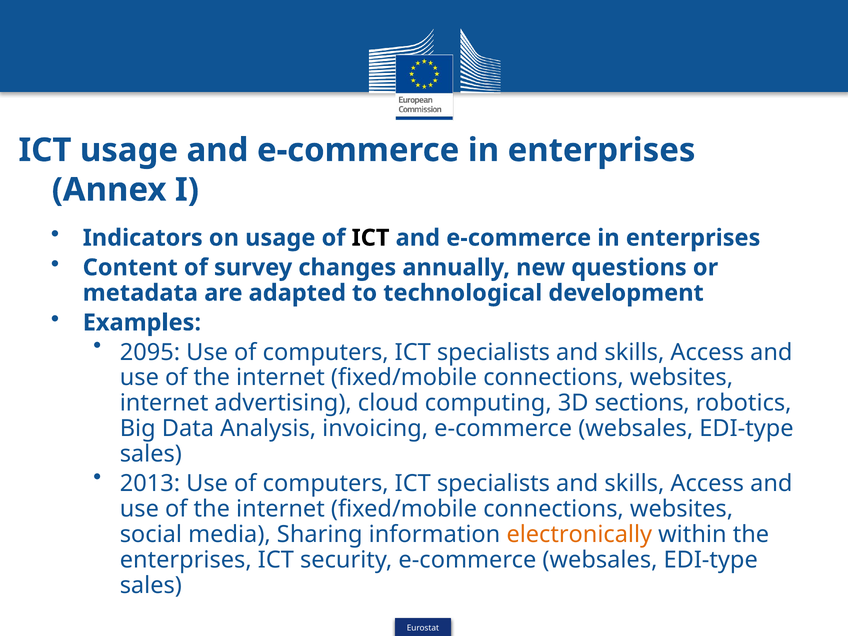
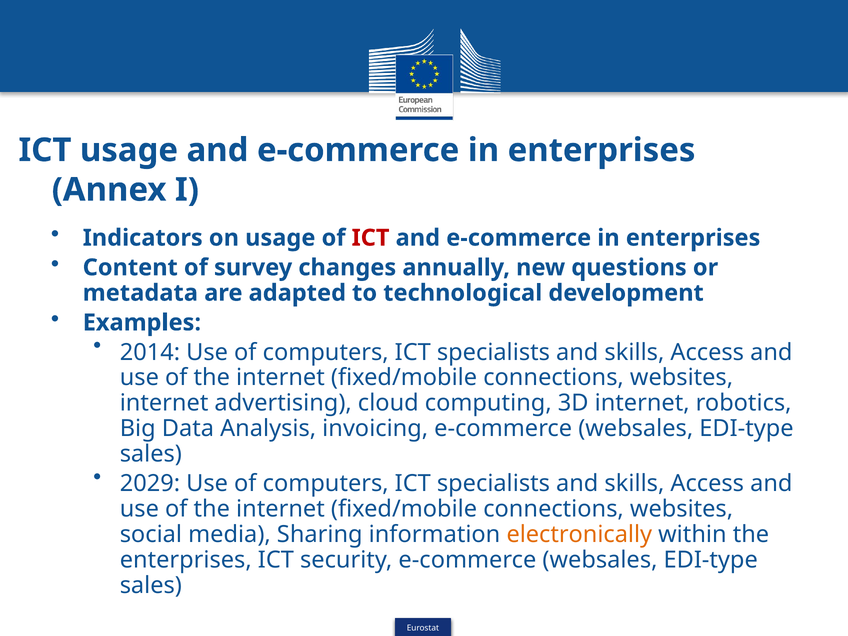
ICT at (370, 238) colour: black -> red
2095: 2095 -> 2014
3D sections: sections -> internet
2013: 2013 -> 2029
